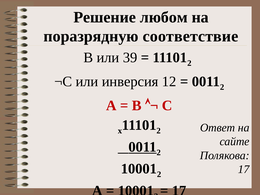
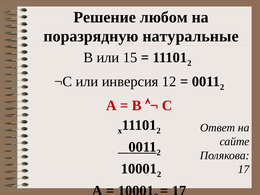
соответствие: соответствие -> натуральные
39: 39 -> 15
